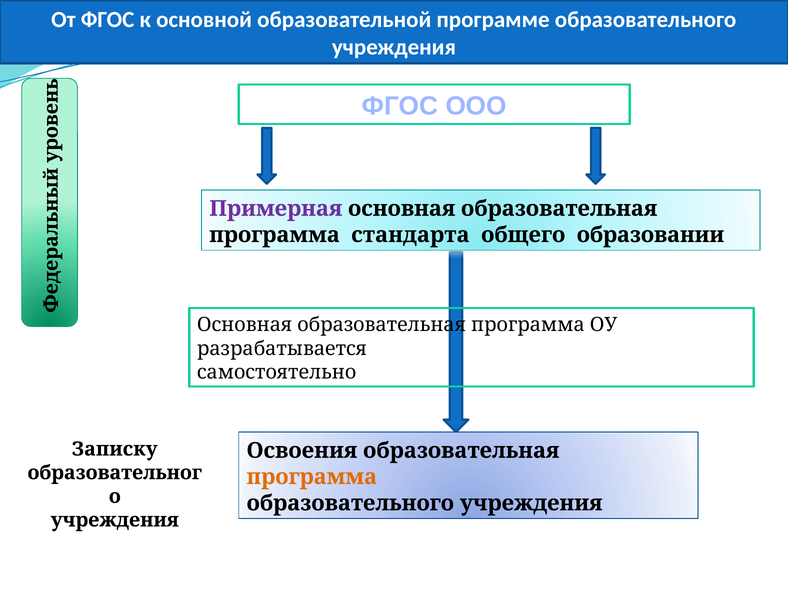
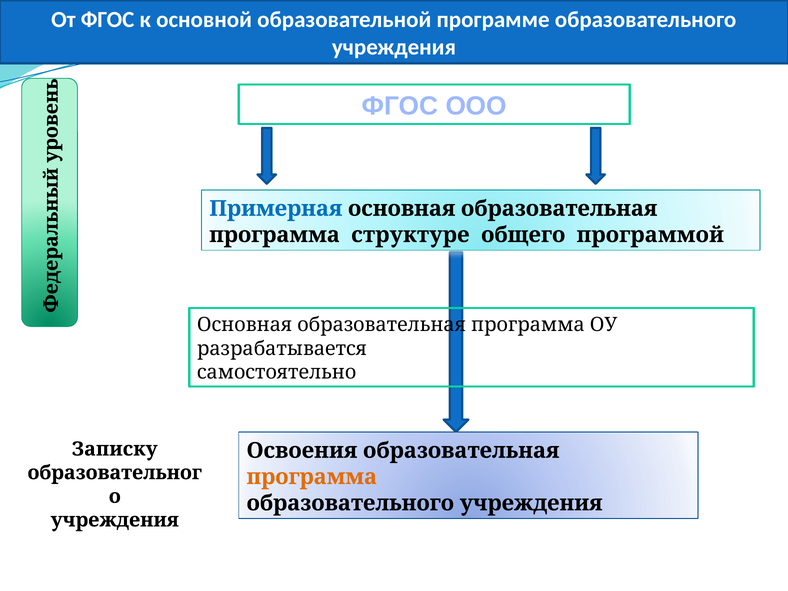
Примерная colour: purple -> blue
стандарта: стандарта -> структуре
образовании: образовании -> программой
